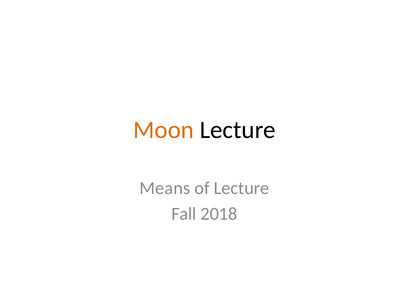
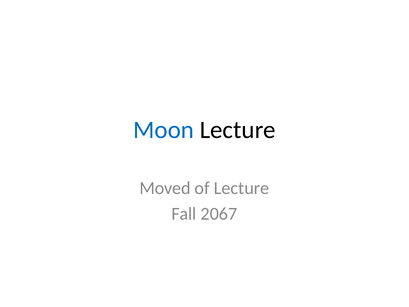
Moon colour: orange -> blue
Means: Means -> Moved
2018: 2018 -> 2067
